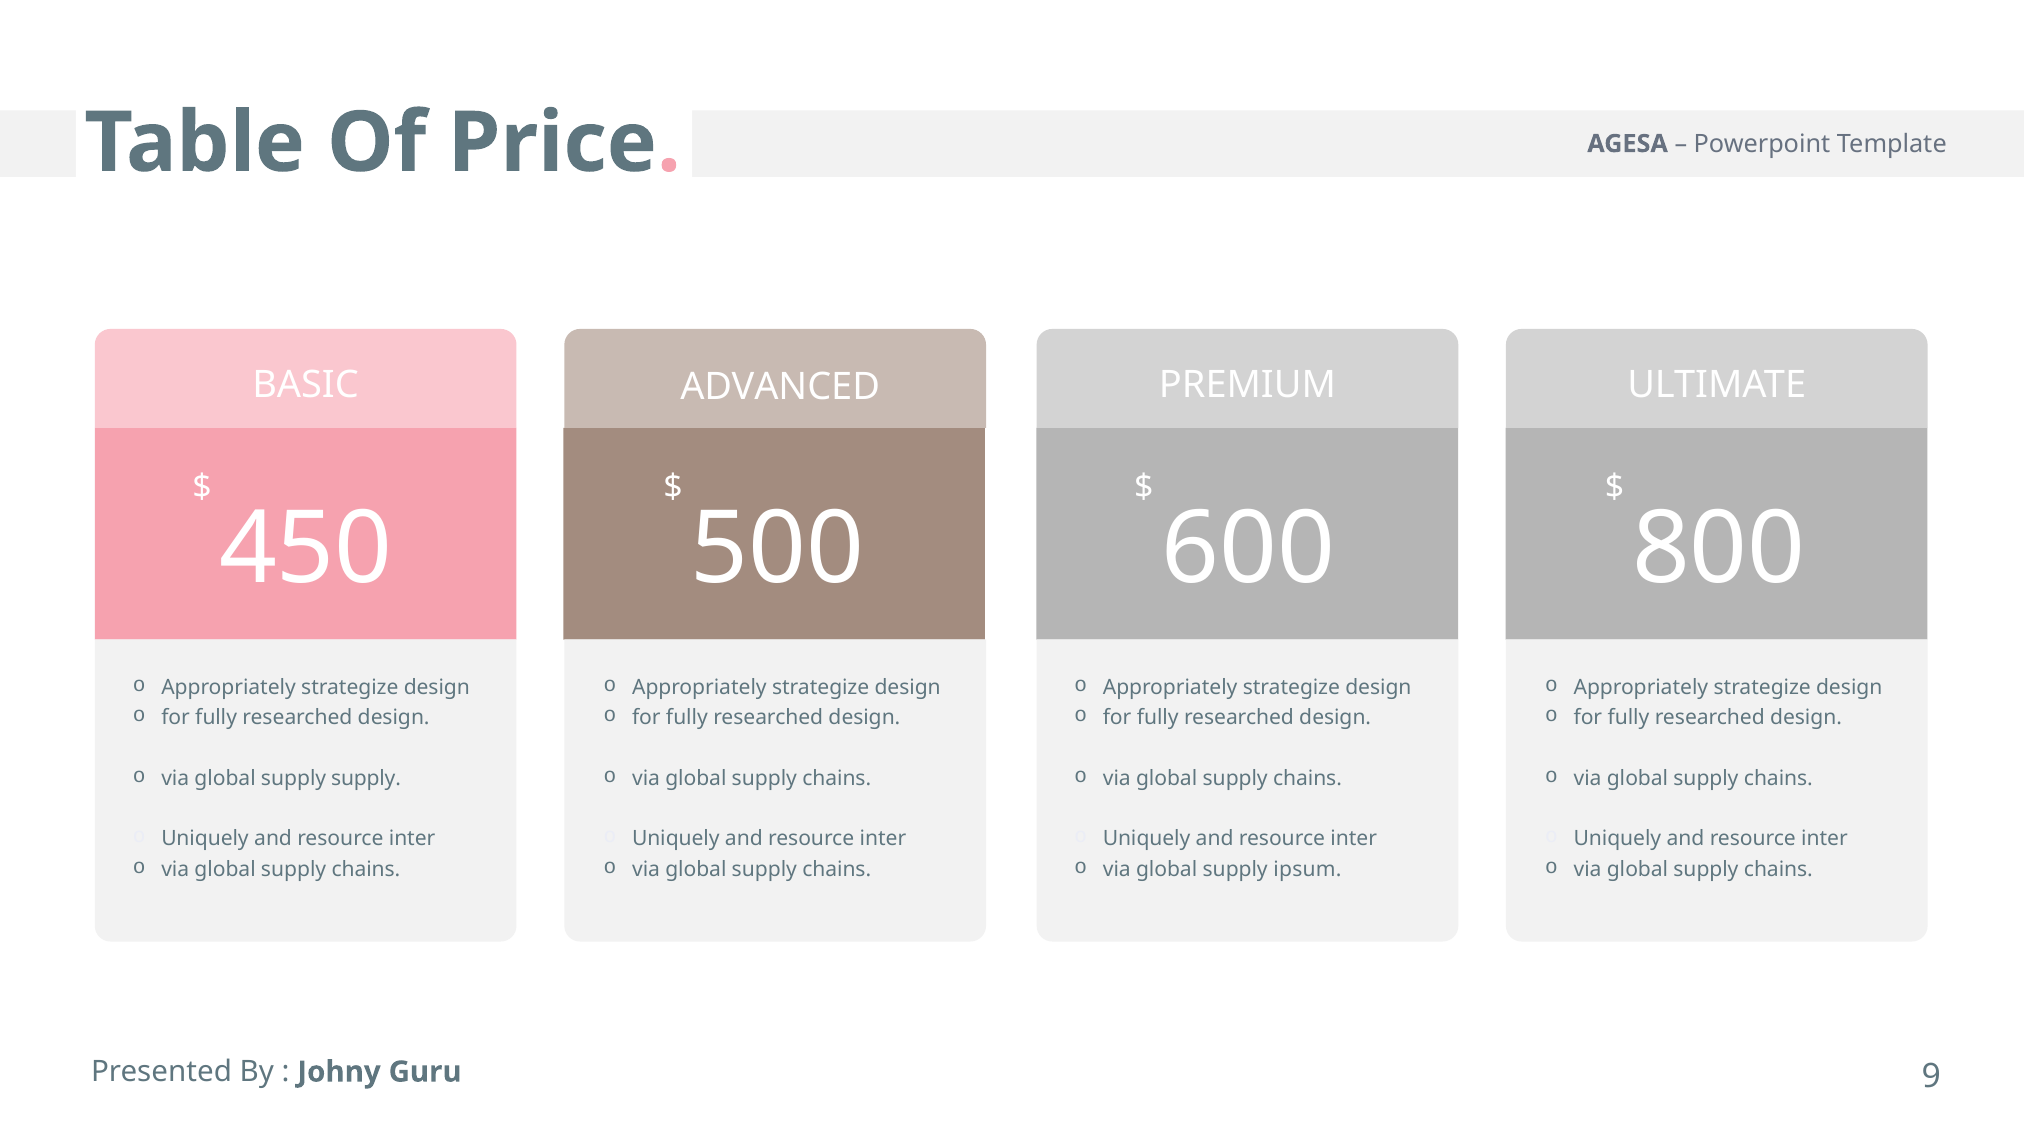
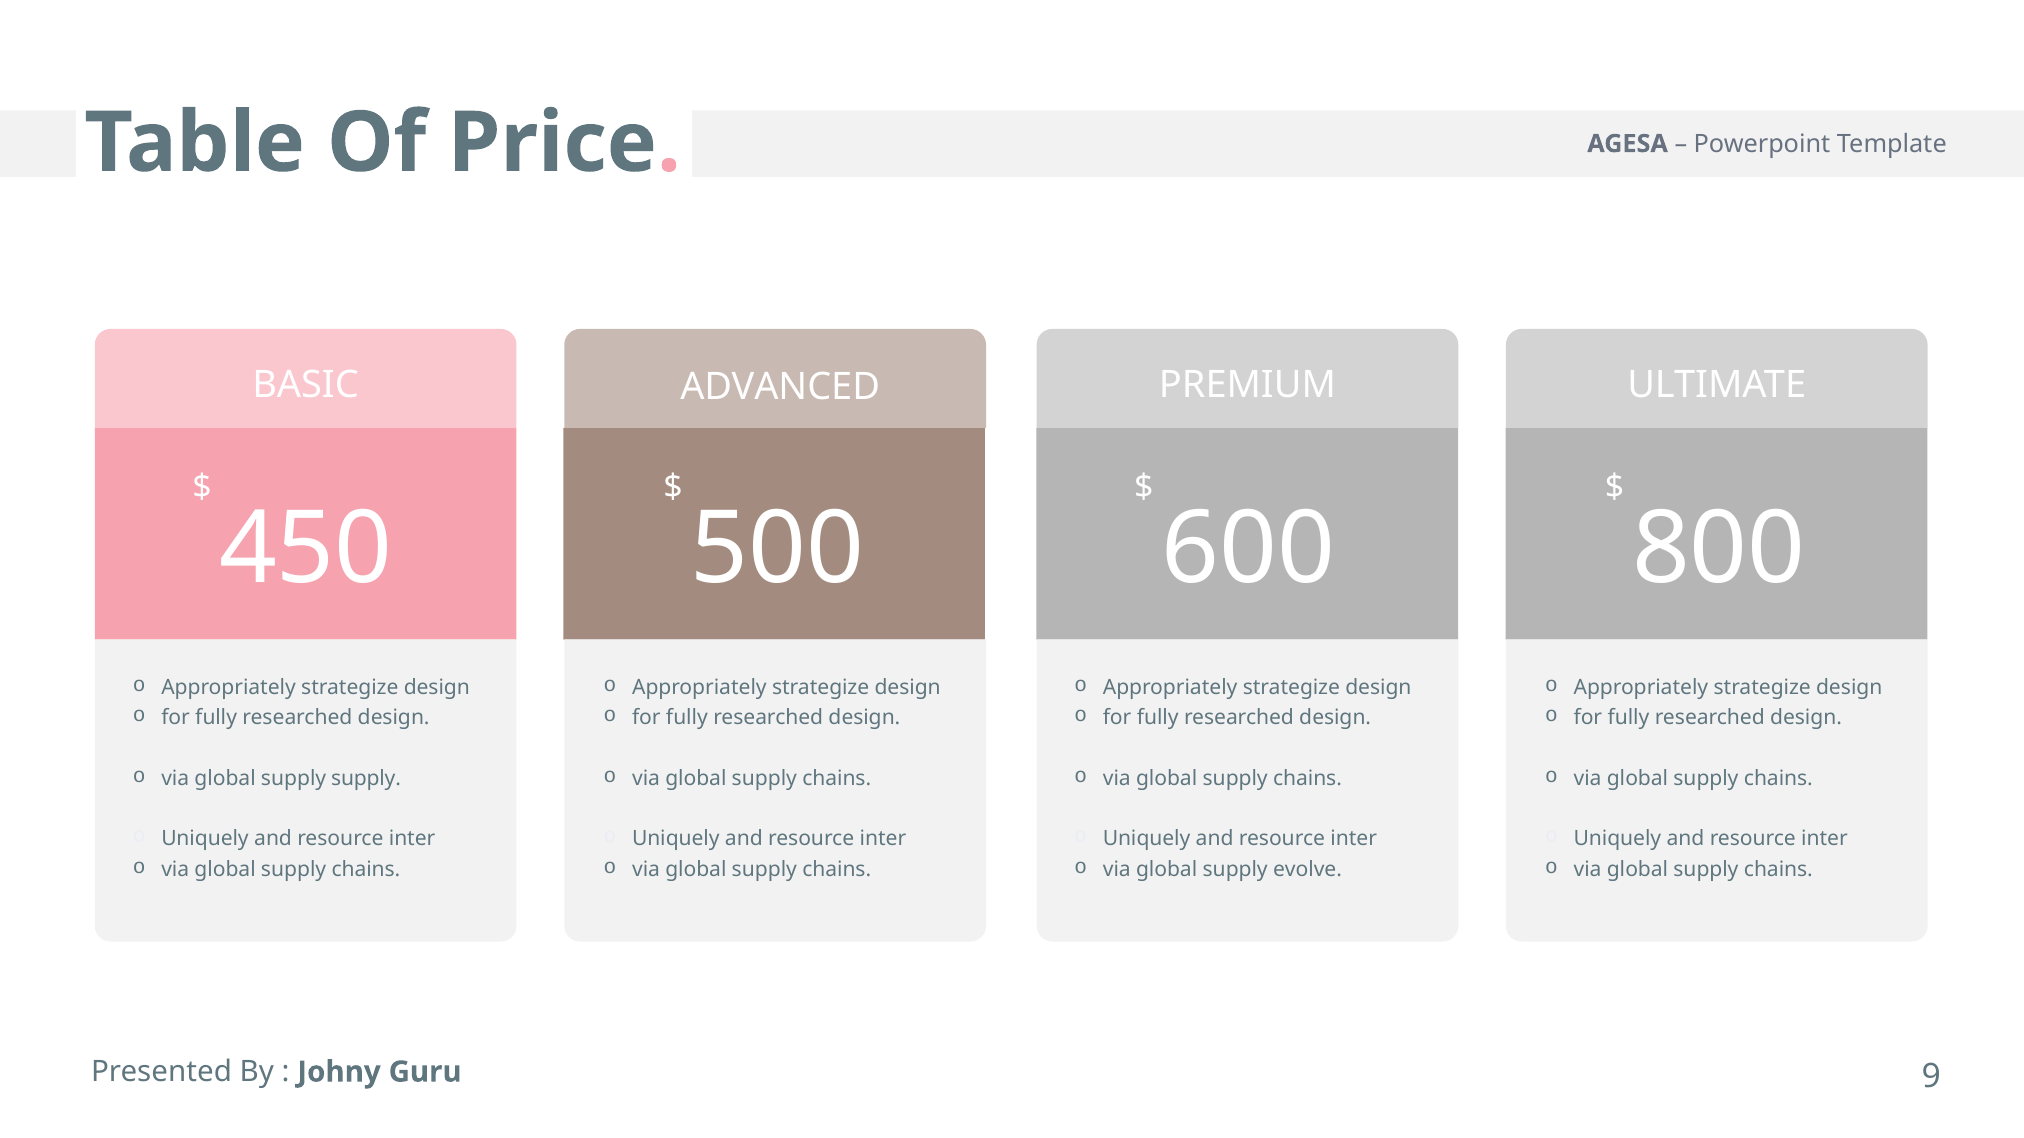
ipsum: ipsum -> evolve
